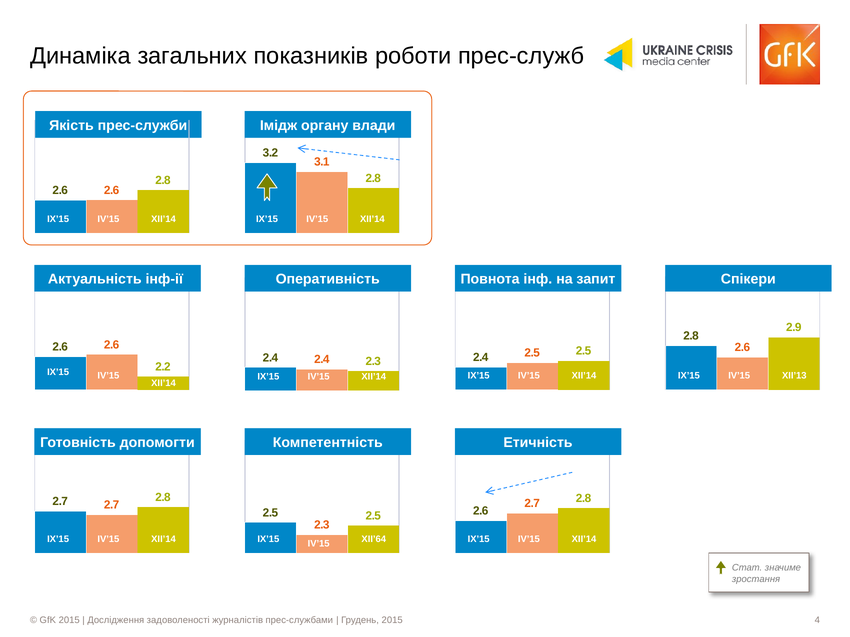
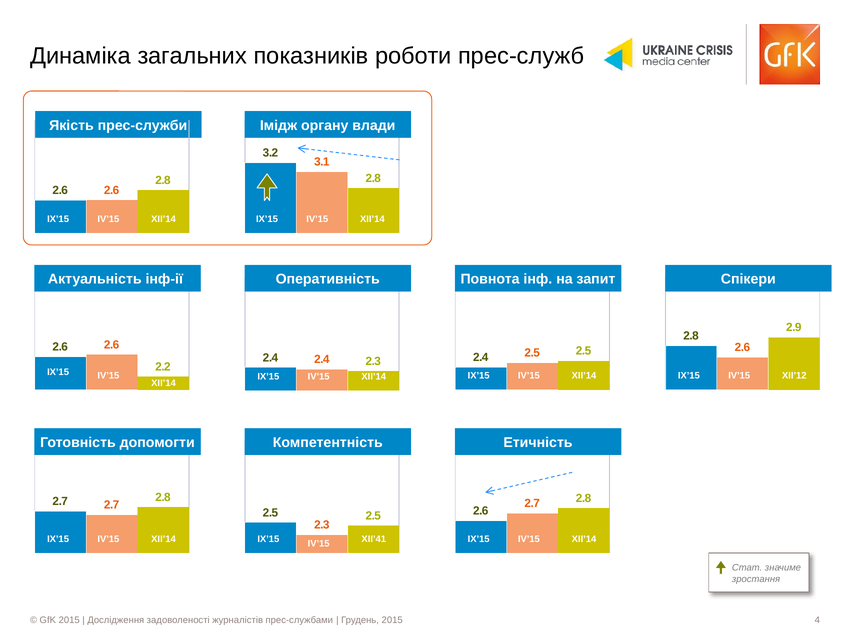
ХІІ’13: ХІІ’13 -> ХІІ’12
ХІІ’64: ХІІ’64 -> ХІІ’41
